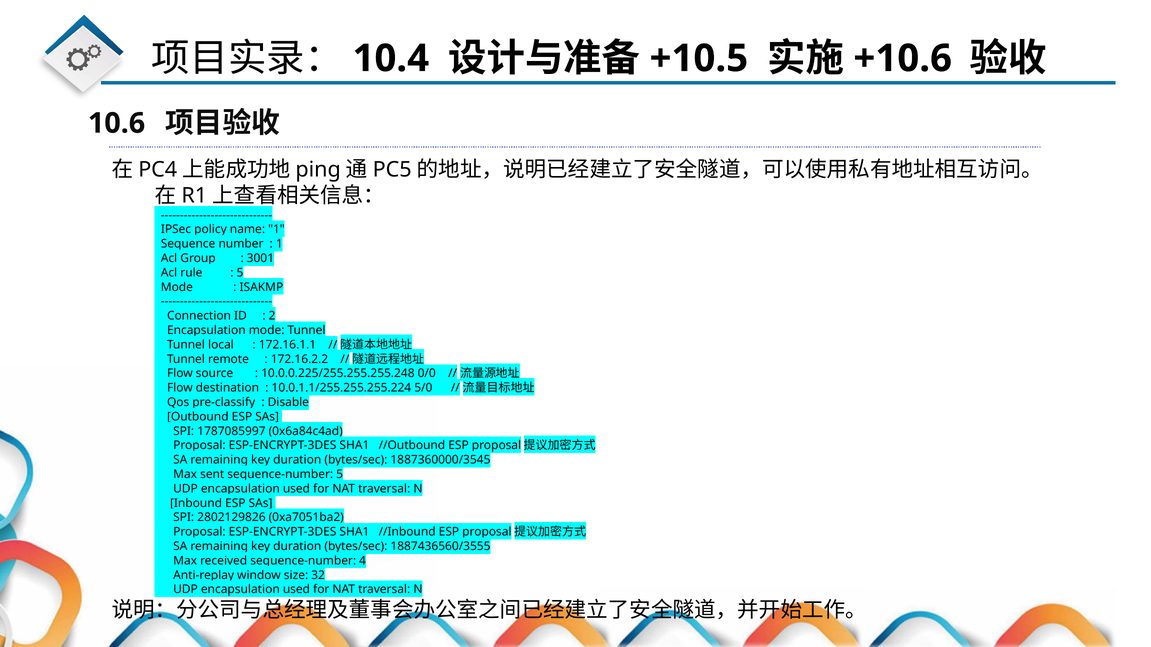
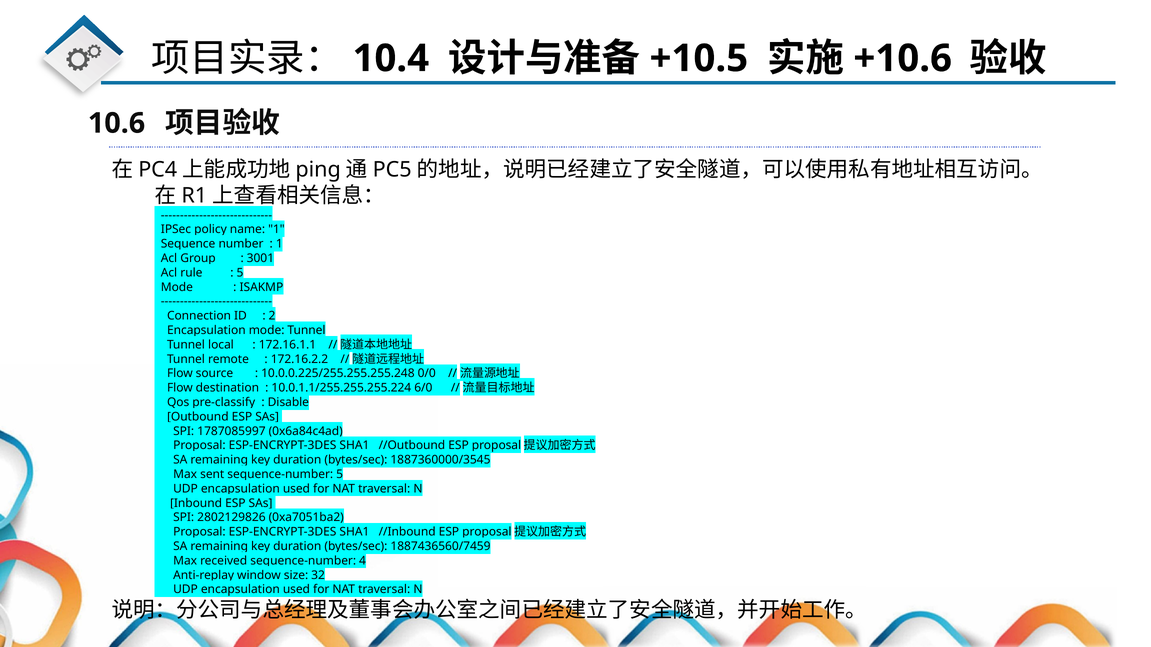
5/0: 5/0 -> 6/0
1887436560/3555: 1887436560/3555 -> 1887436560/7459
